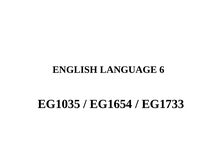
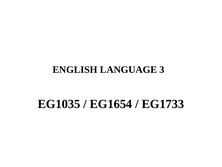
6: 6 -> 3
